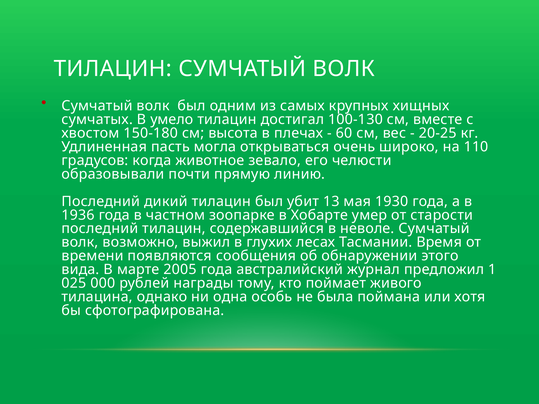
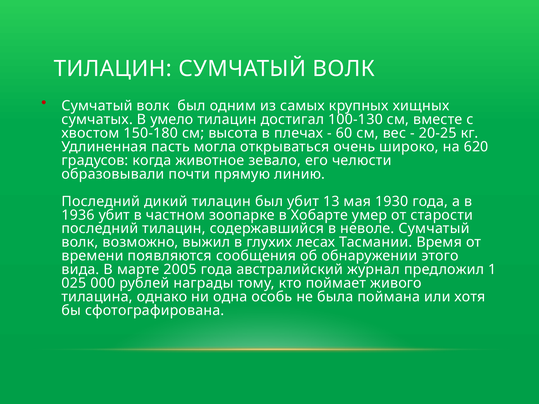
110: 110 -> 620
1936 года: года -> убит
